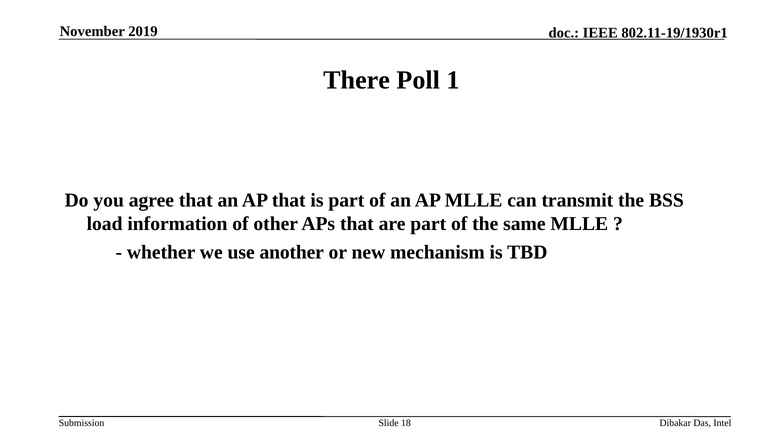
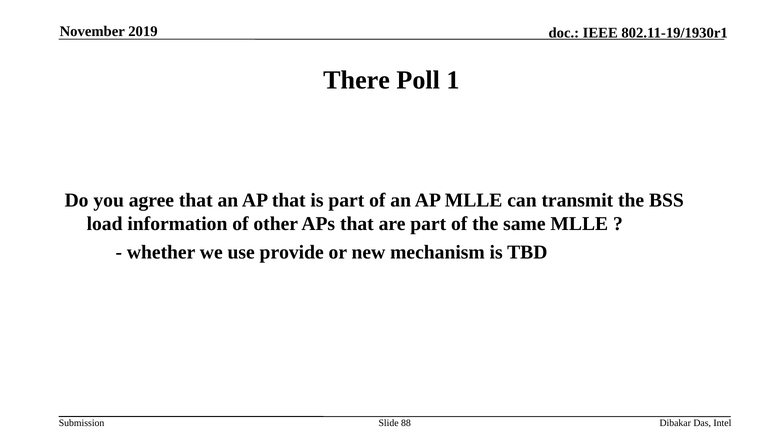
another: another -> provide
18: 18 -> 88
